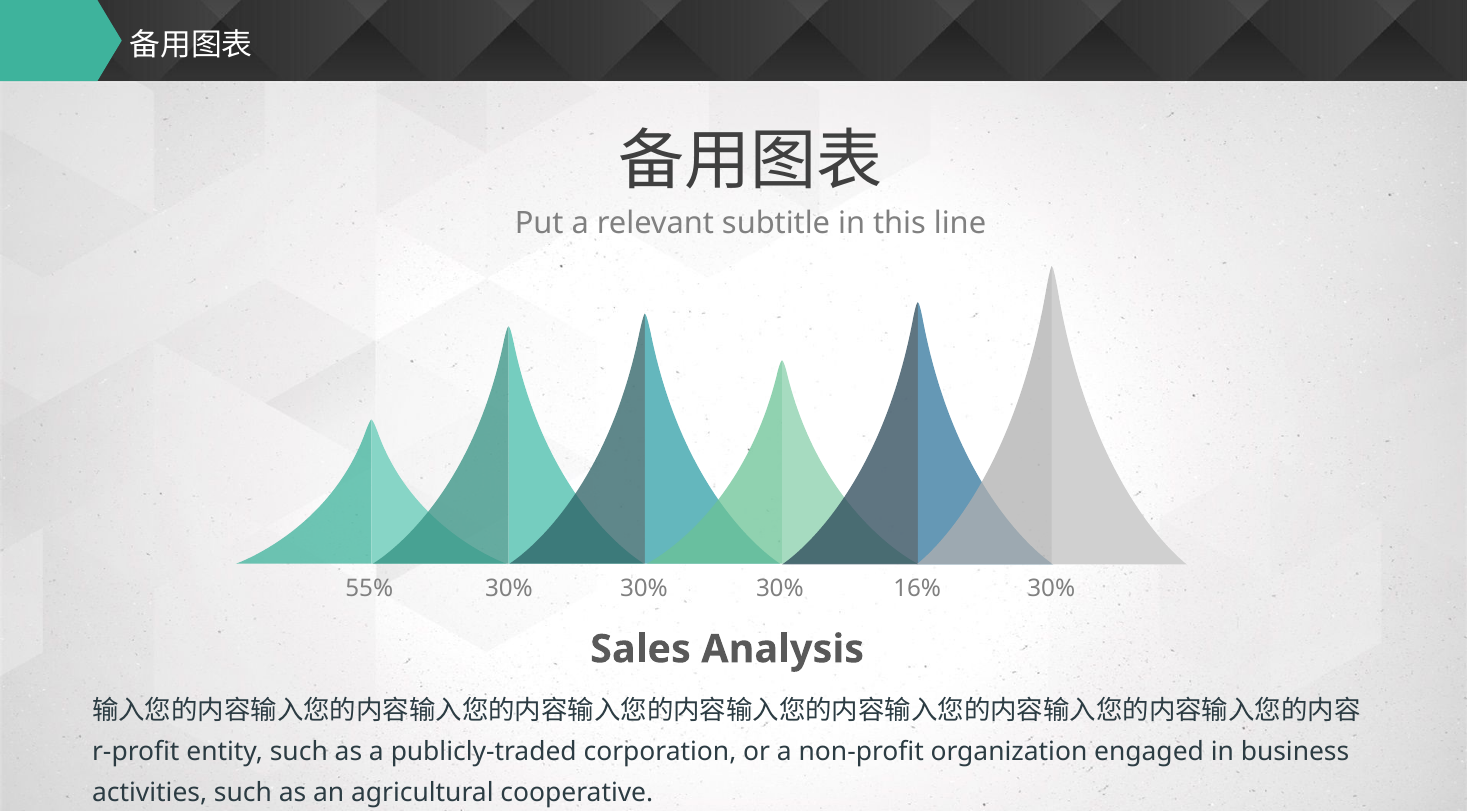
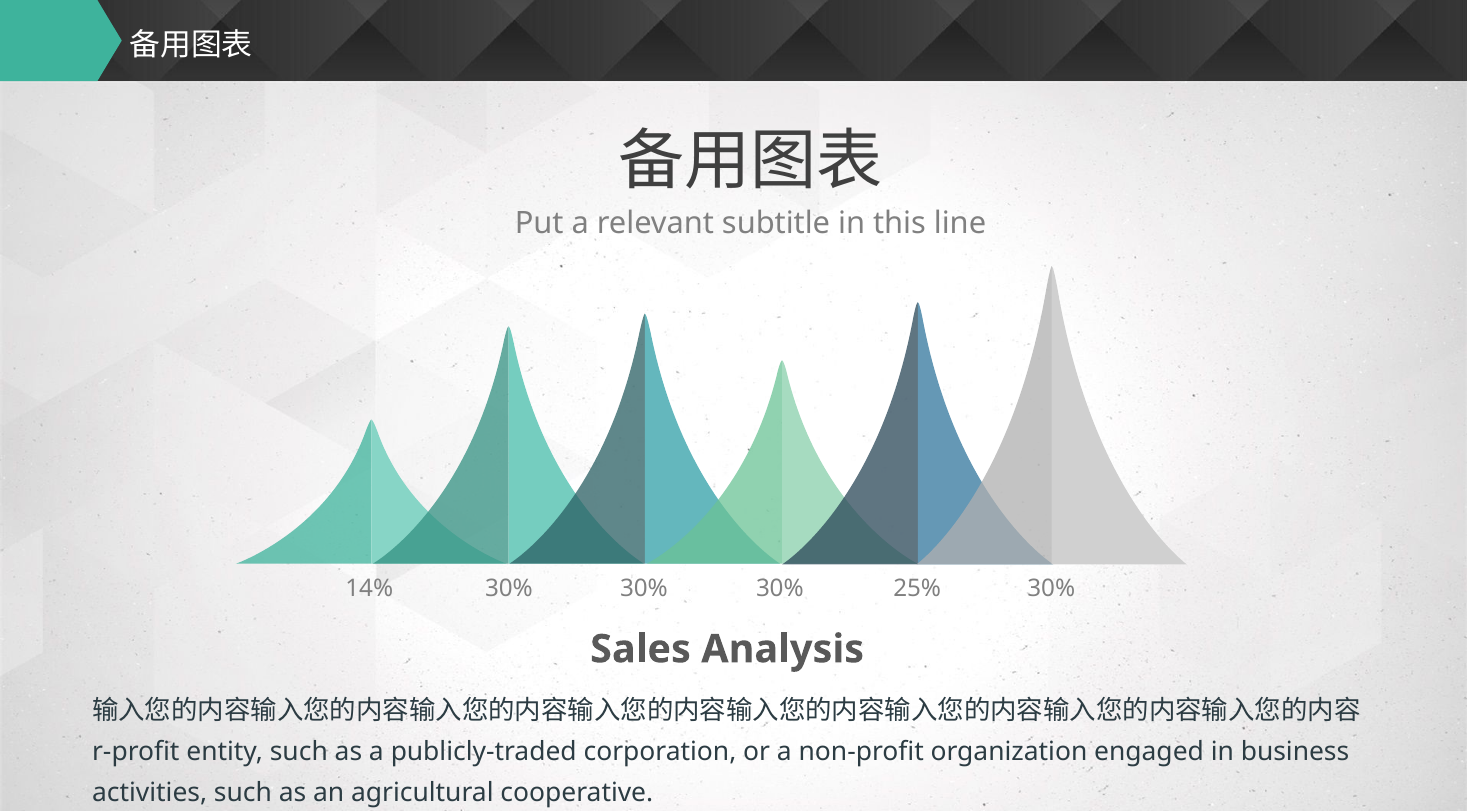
55%: 55% -> 14%
16%: 16% -> 25%
